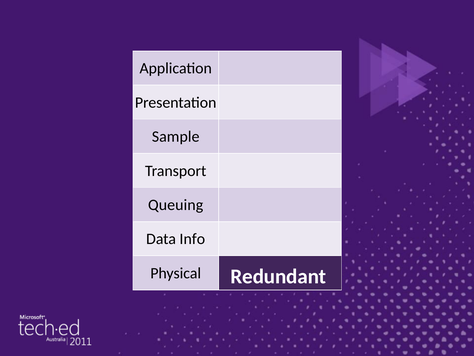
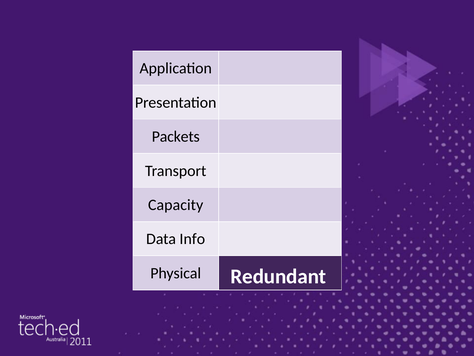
Sample: Sample -> Packets
Queuing: Queuing -> Capacity
